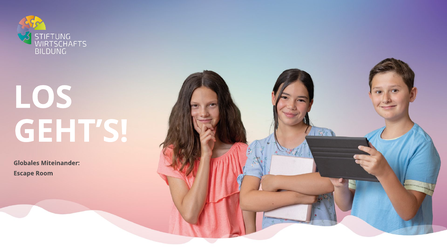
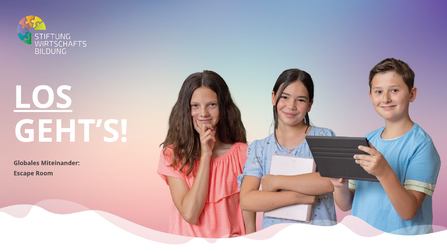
LOS underline: none -> present
